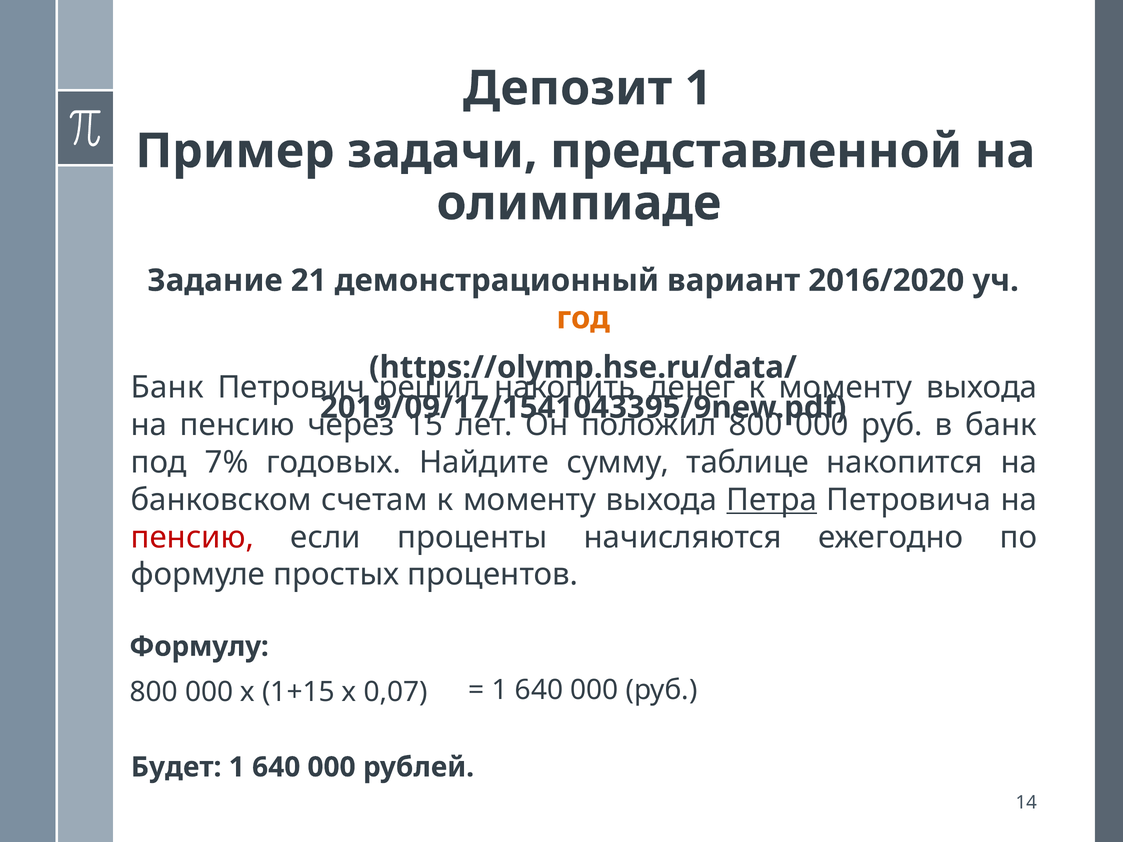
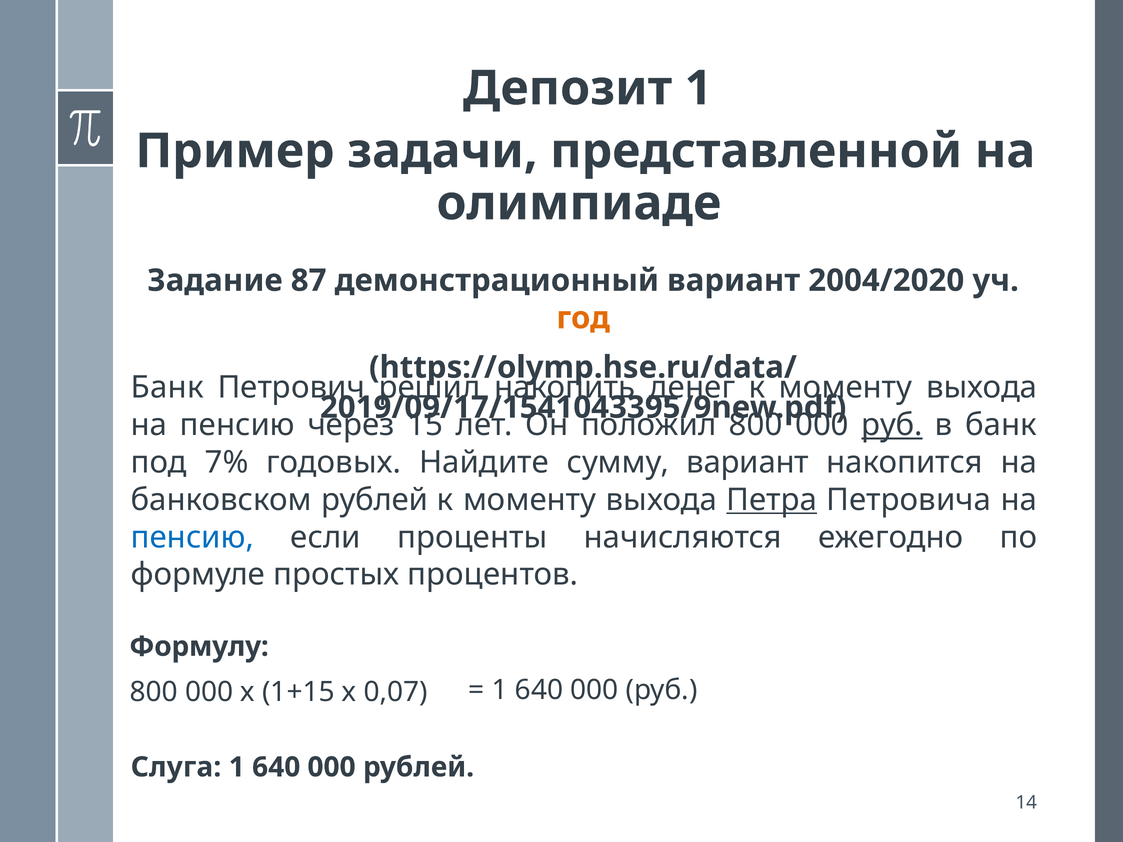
21: 21 -> 87
2016/2020: 2016/2020 -> 2004/2020
руб at (892, 425) underline: none -> present
сумму таблице: таблице -> вариант
банковском счетам: счетам -> рублей
пенсию at (192, 537) colour: red -> blue
Будет: Будет -> Слуга
